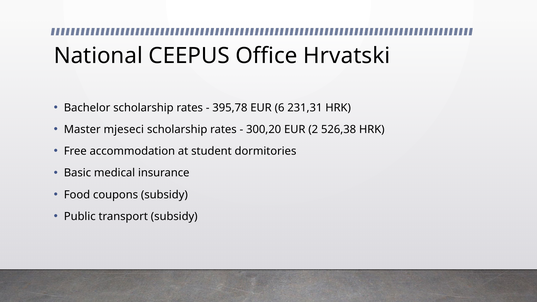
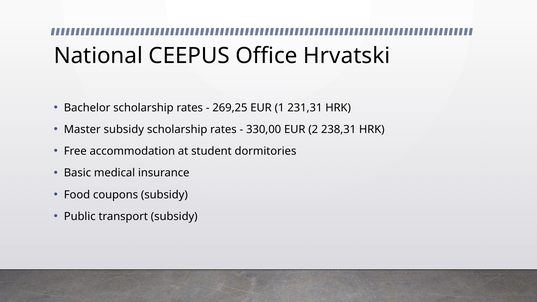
395,78: 395,78 -> 269,25
6: 6 -> 1
Master mjeseci: mjeseci -> subsidy
300,20: 300,20 -> 330,00
526,38: 526,38 -> 238,31
